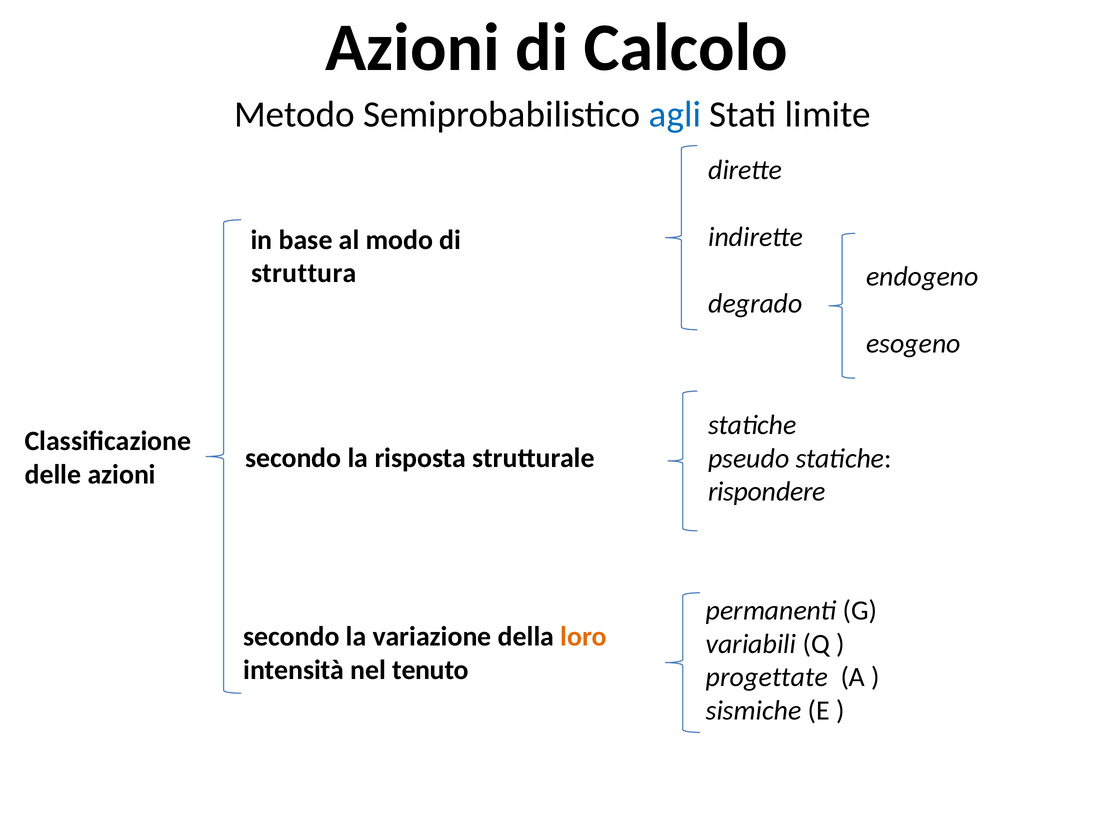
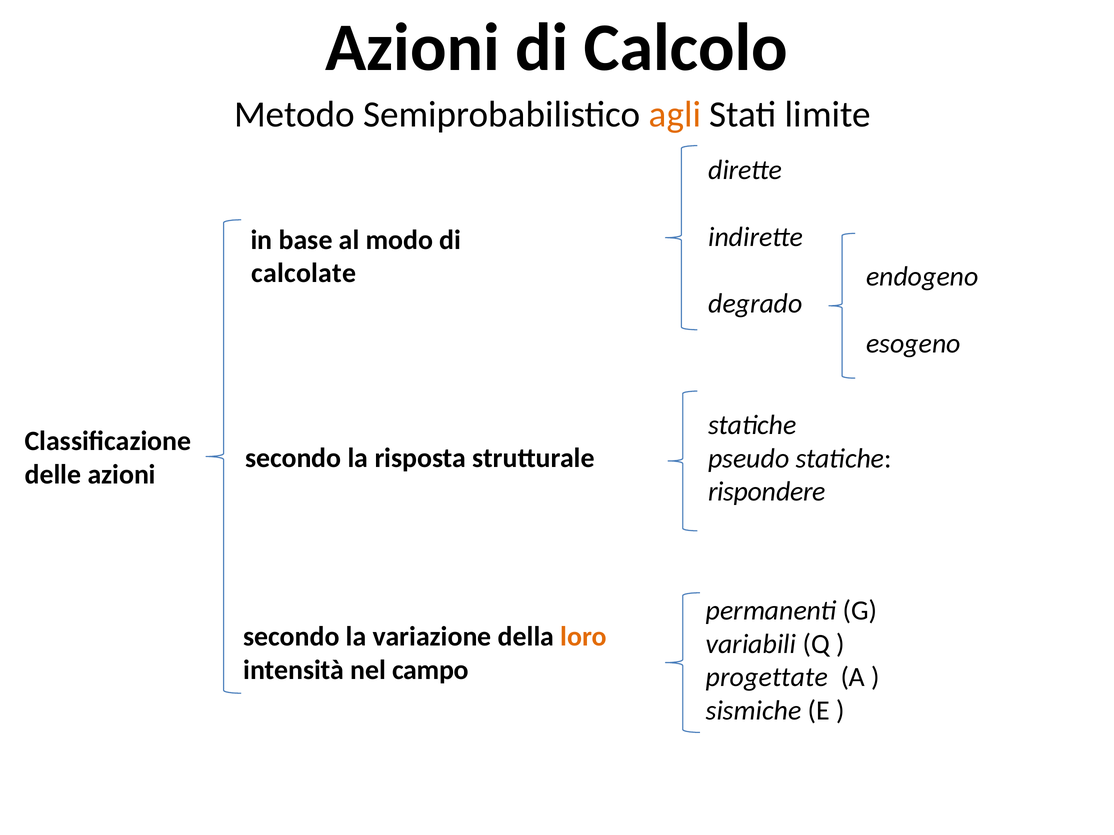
agli colour: blue -> orange
struttura: struttura -> calcolate
tenuto: tenuto -> campo
